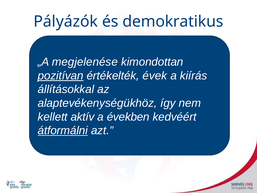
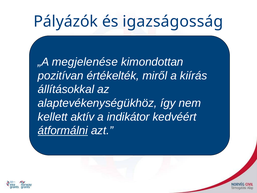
demokratikus: demokratikus -> igazságosság
pozitívan underline: present -> none
évek: évek -> miről
években: években -> indikátor
